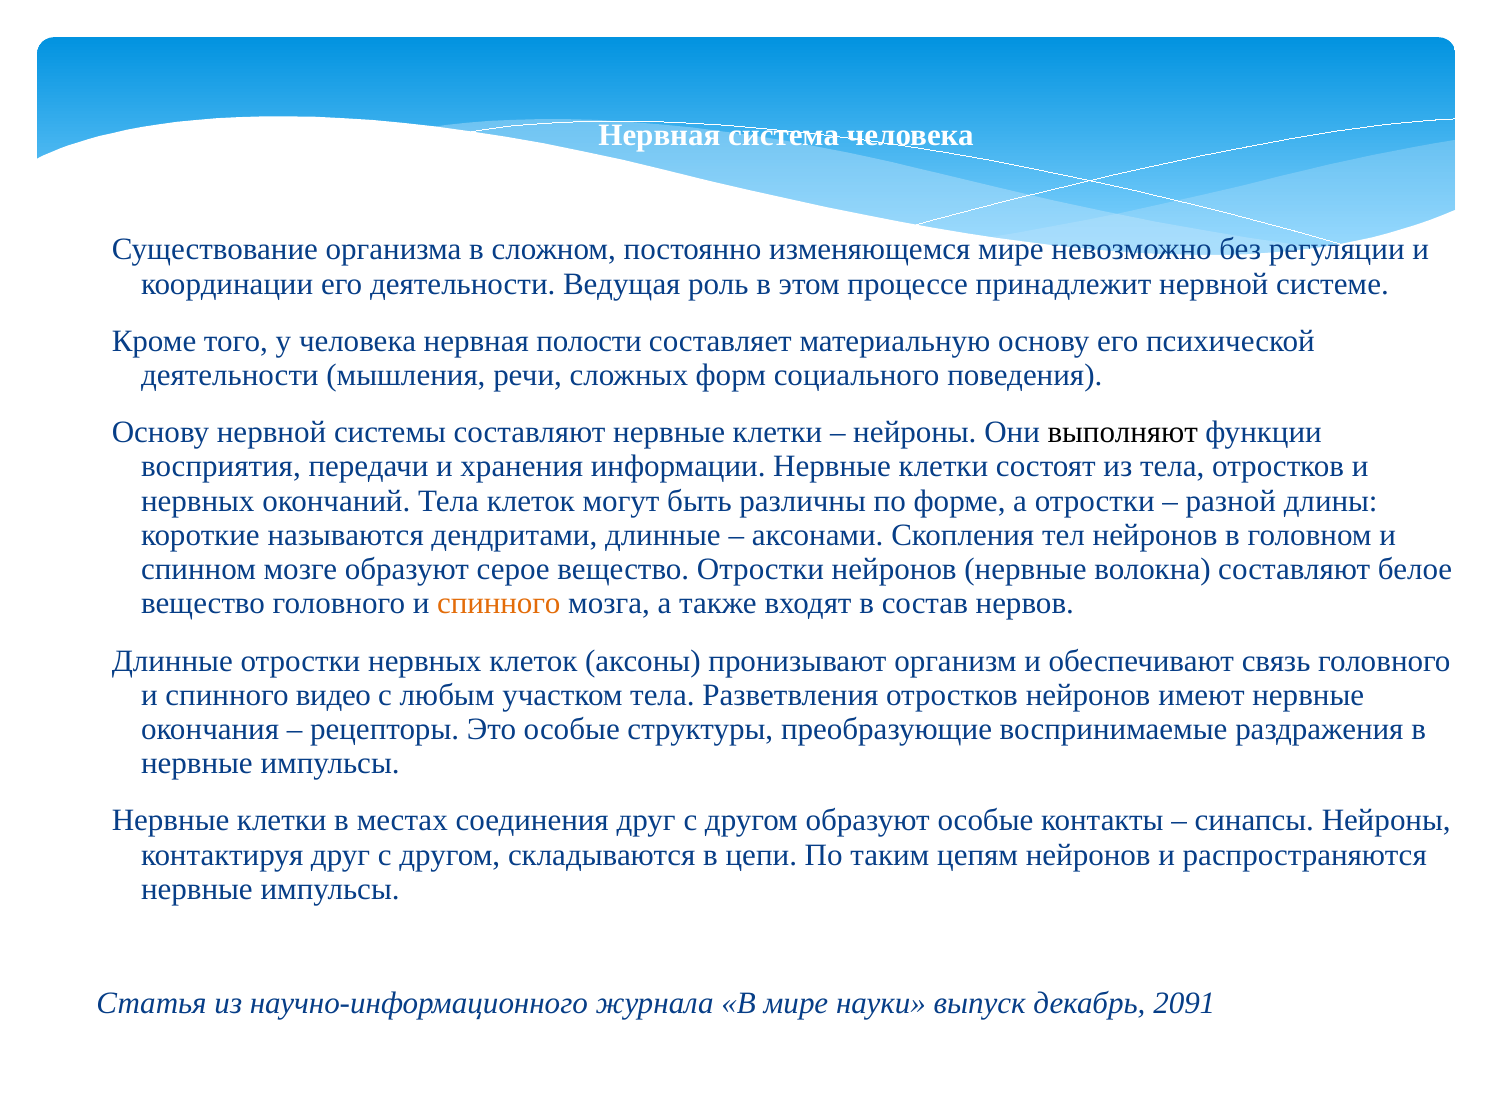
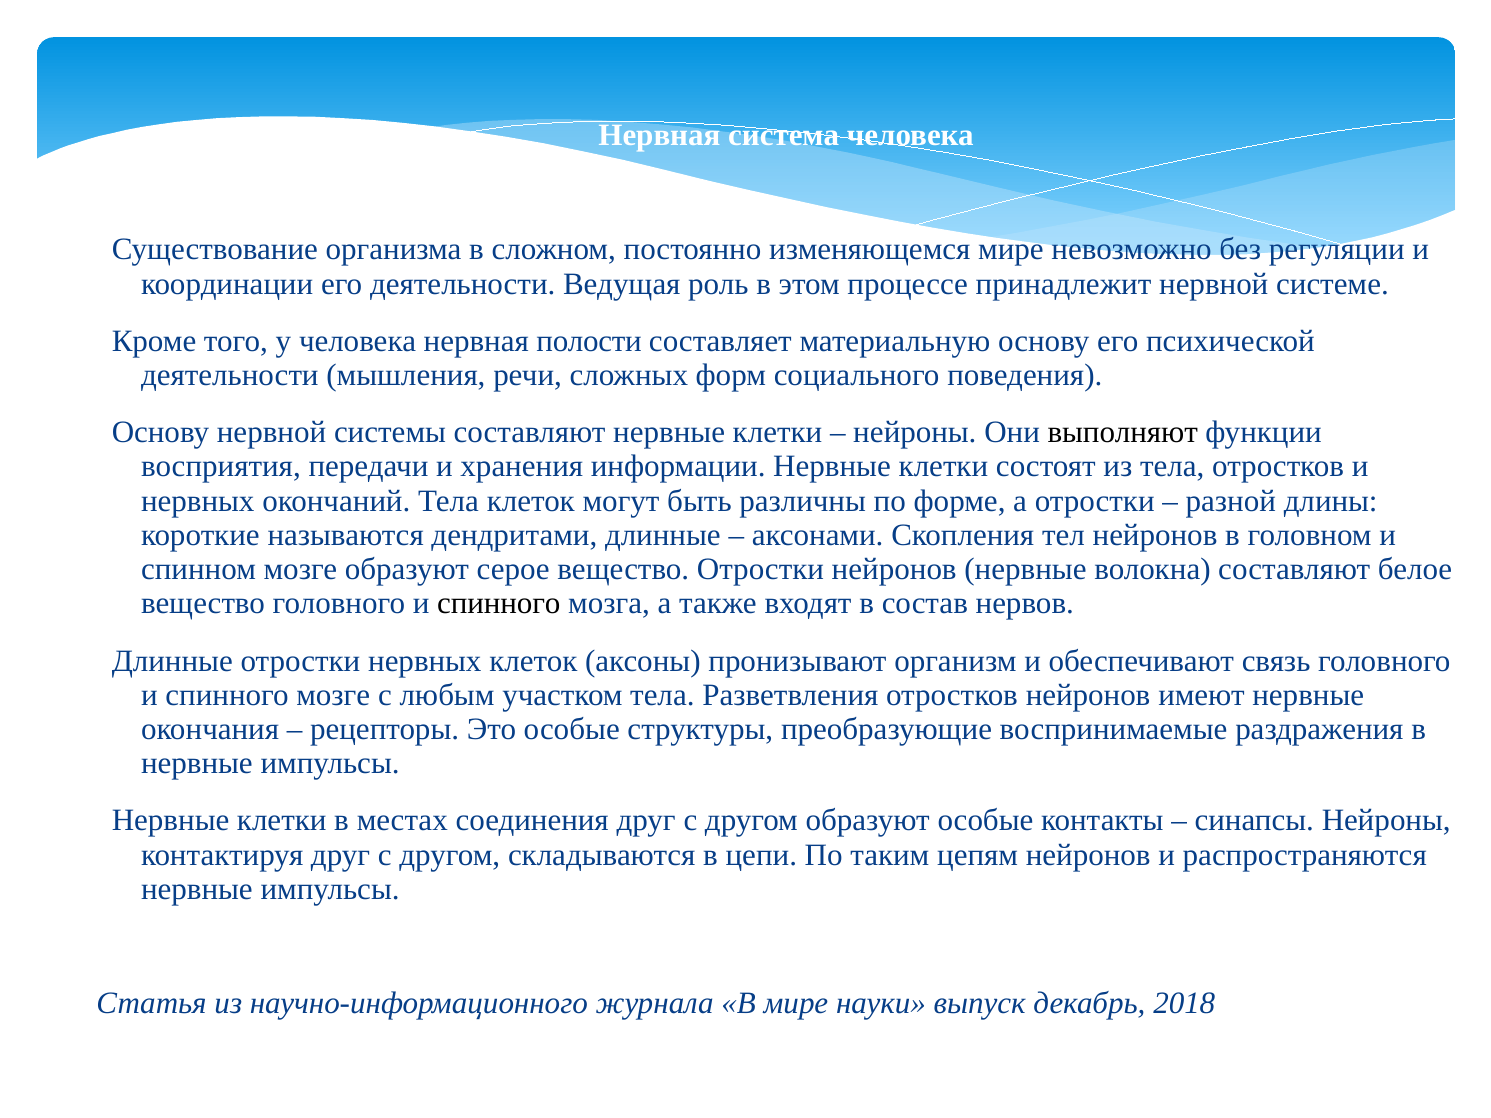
спинного at (499, 604) colour: orange -> black
спинного видео: видео -> мозге
2091: 2091 -> 2018
